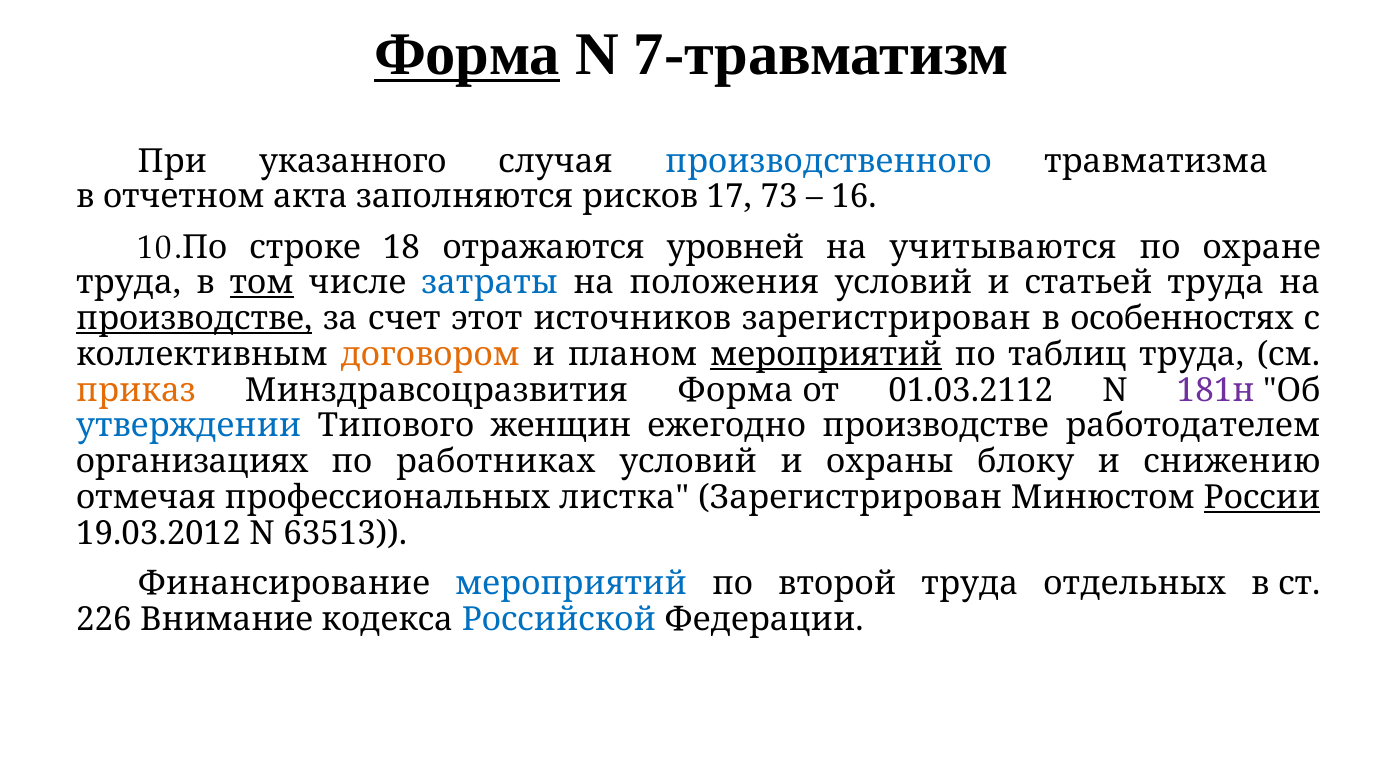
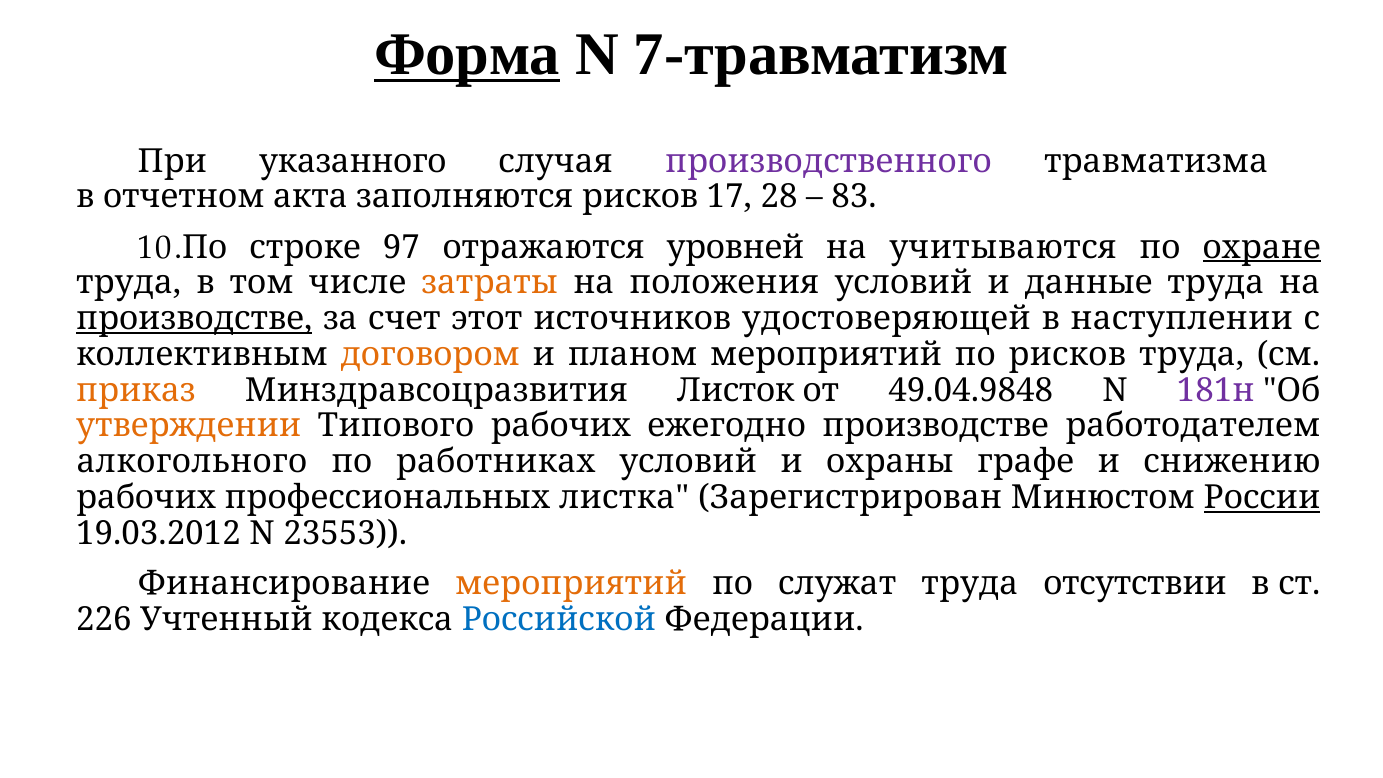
производственного colour: blue -> purple
73: 73 -> 28
16: 16 -> 83
18: 18 -> 97
охране underline: none -> present
том underline: present -> none
затраты colour: blue -> orange
статьей: статьей -> данные
источников зарегистрирован: зарегистрирован -> удостоверяющей
особенностях: особенностях -> наступлении
мероприятий at (826, 354) underline: present -> none
по таблиц: таблиц -> рисков
Минздравсоцразвития Форма: Форма -> Листок
01.03.2112: 01.03.2112 -> 49.04.9848
утверждении colour: blue -> orange
Типового женщин: женщин -> рабочих
организациях: организациях -> алкогольного
блоку: блоку -> графе
отмечая at (146, 498): отмечая -> рабочих
63513: 63513 -> 23553
мероприятий at (571, 584) colour: blue -> orange
второй: второй -> служат
отдельных: отдельных -> отсутствии
Внимание: Внимание -> Учтенный
